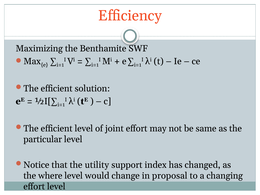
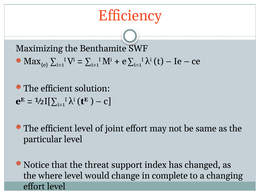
utility: utility -> threat
proposal: proposal -> complete
